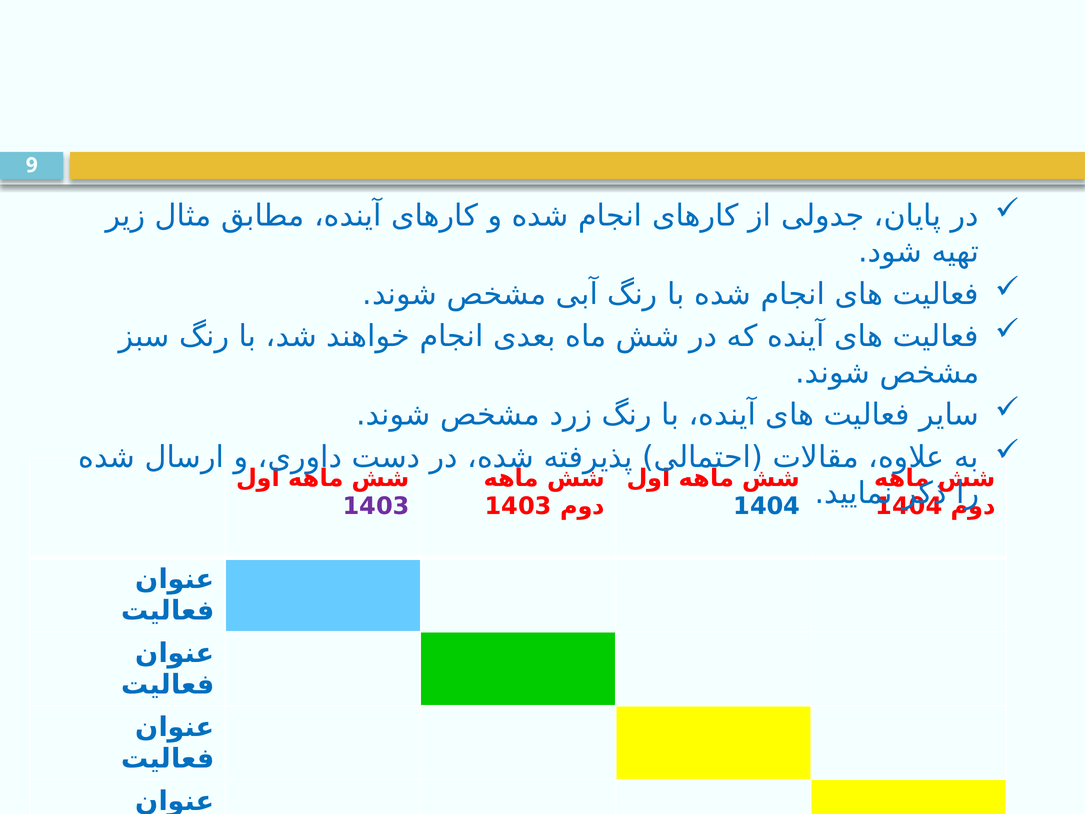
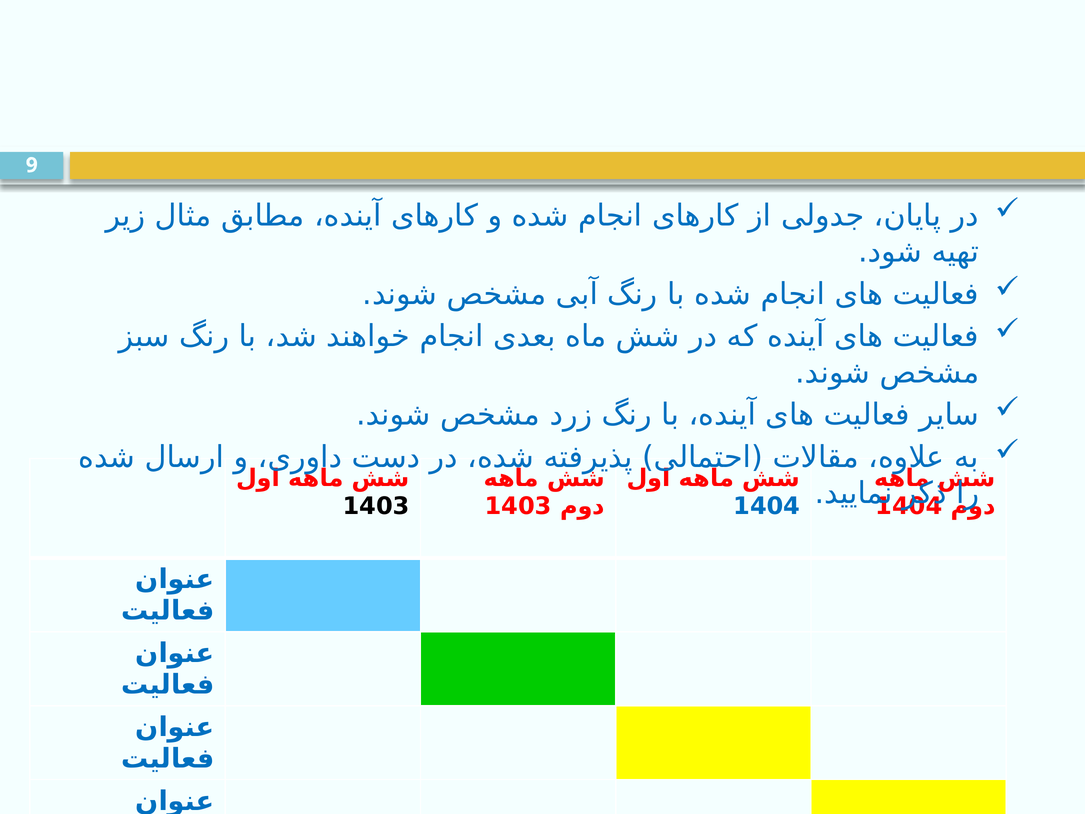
1403 at (376, 506) colour: purple -> black
